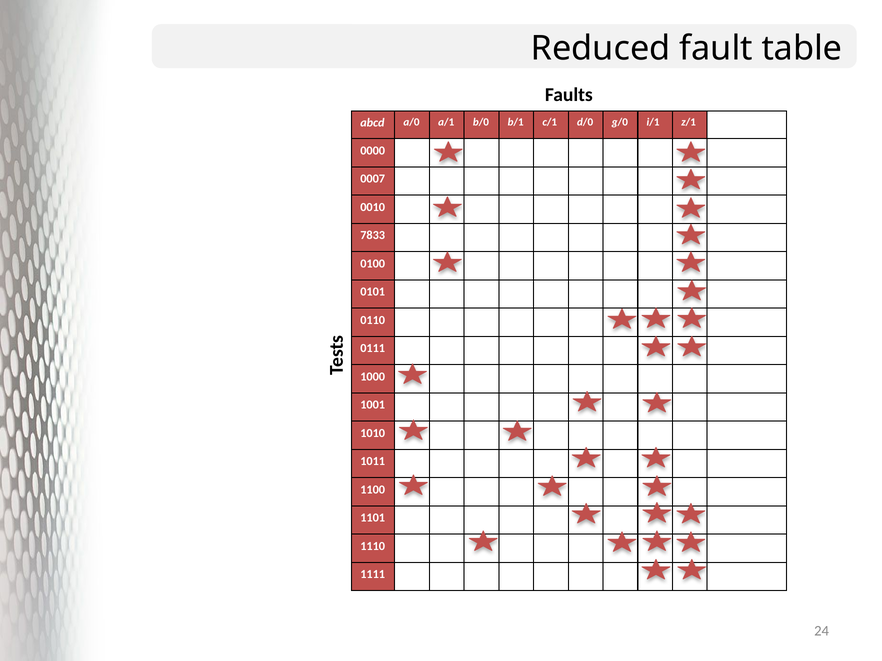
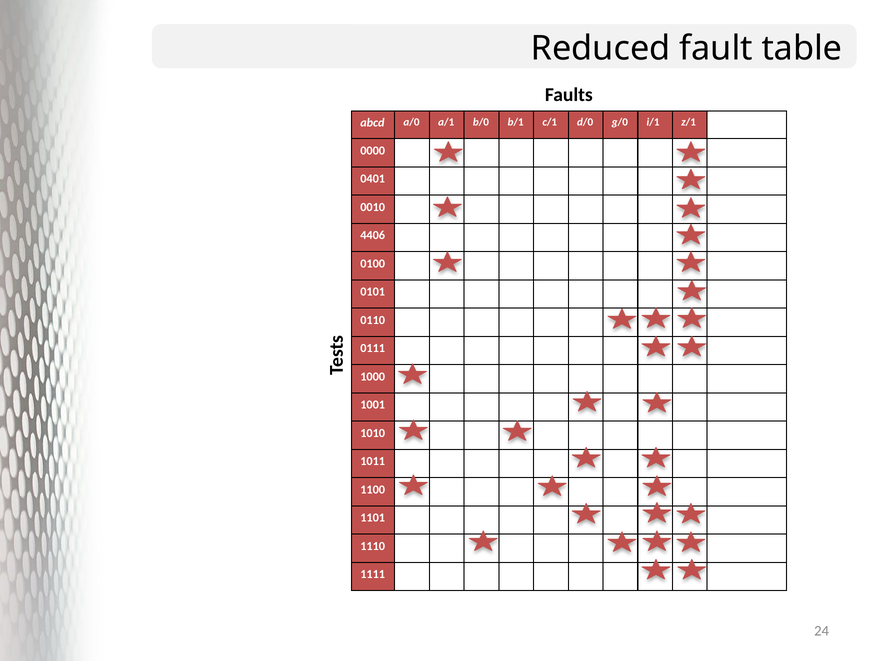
0007: 0007 -> 0401
7833: 7833 -> 4406
